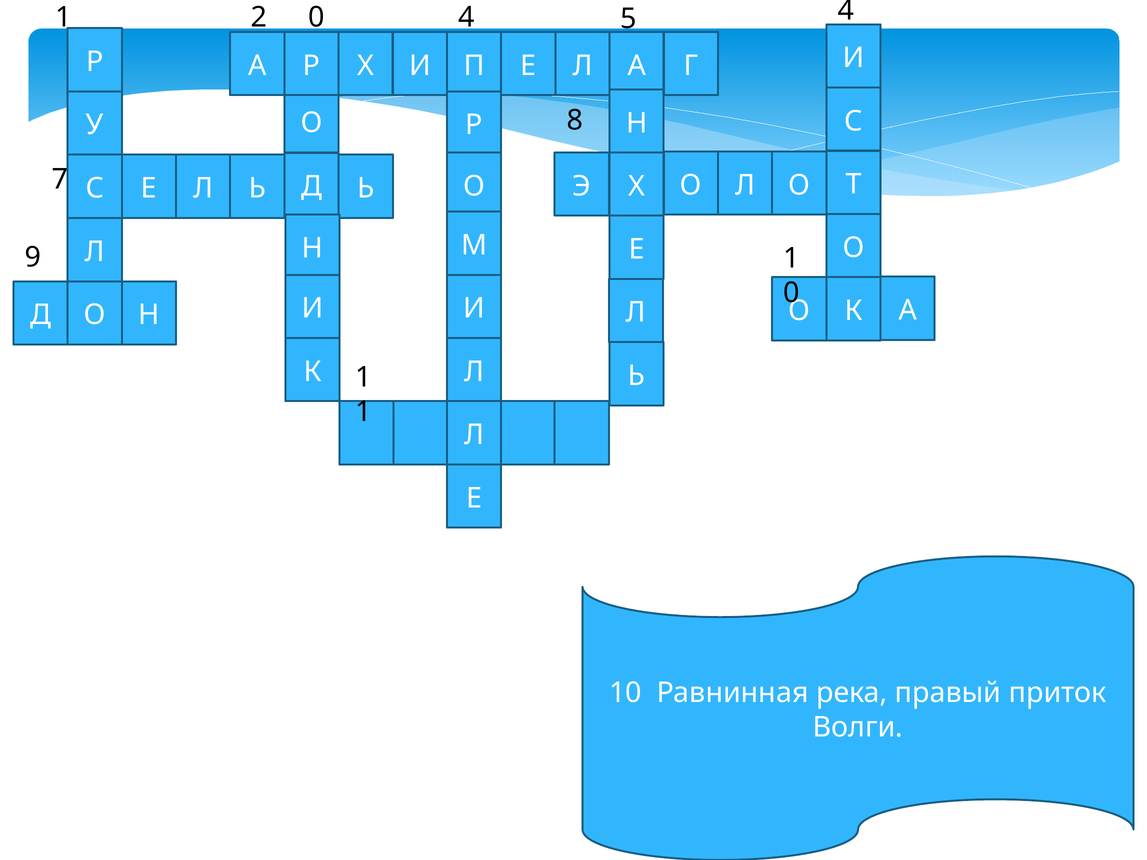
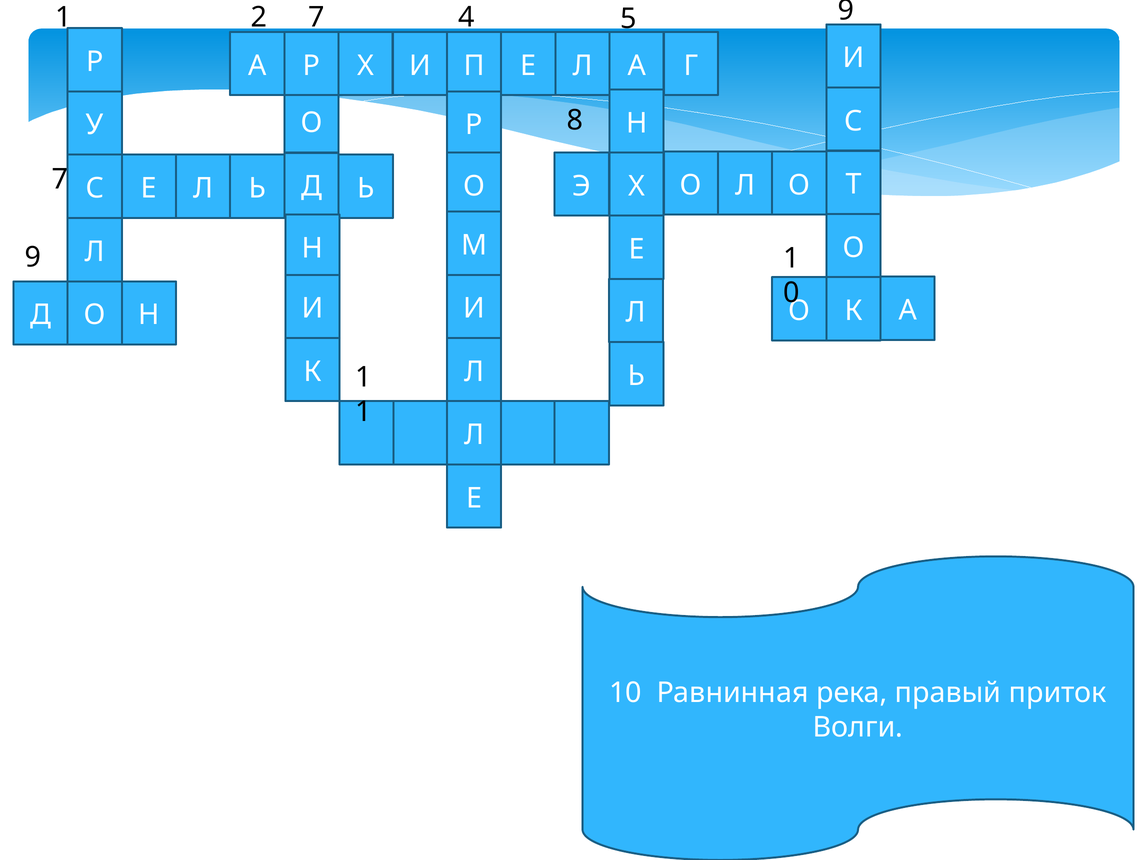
2 0: 0 -> 7
5 4: 4 -> 9
